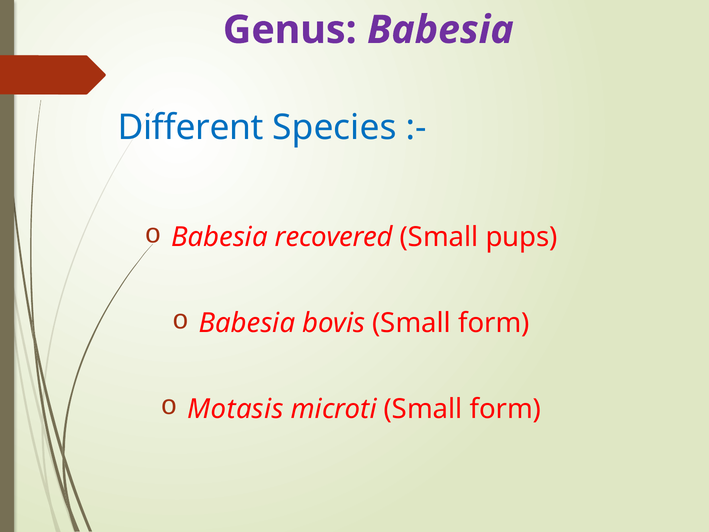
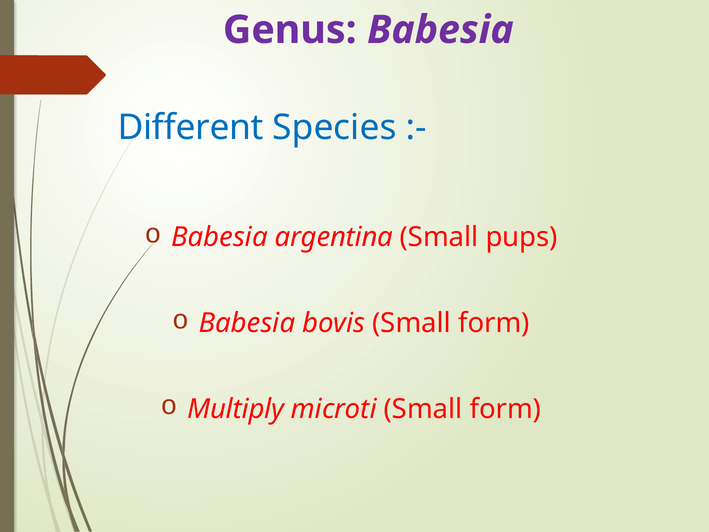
recovered: recovered -> argentina
Motasis: Motasis -> Multiply
